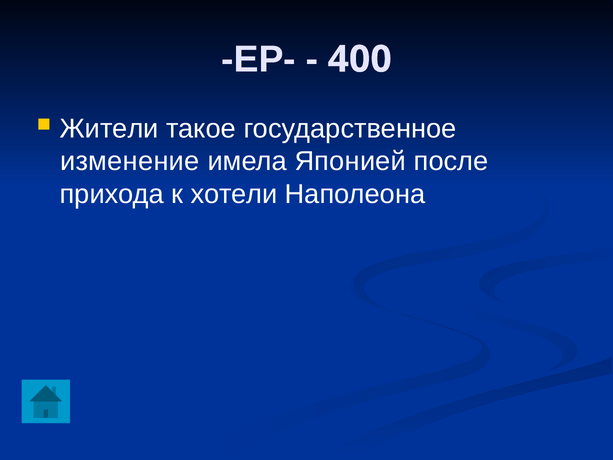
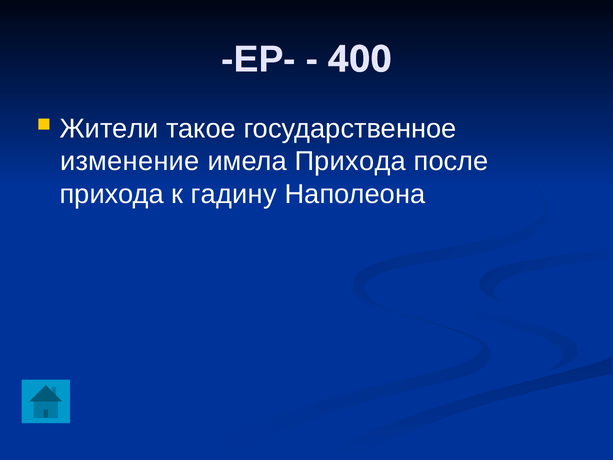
имела Японией: Японией -> Прихода
хотели: хотели -> гадину
